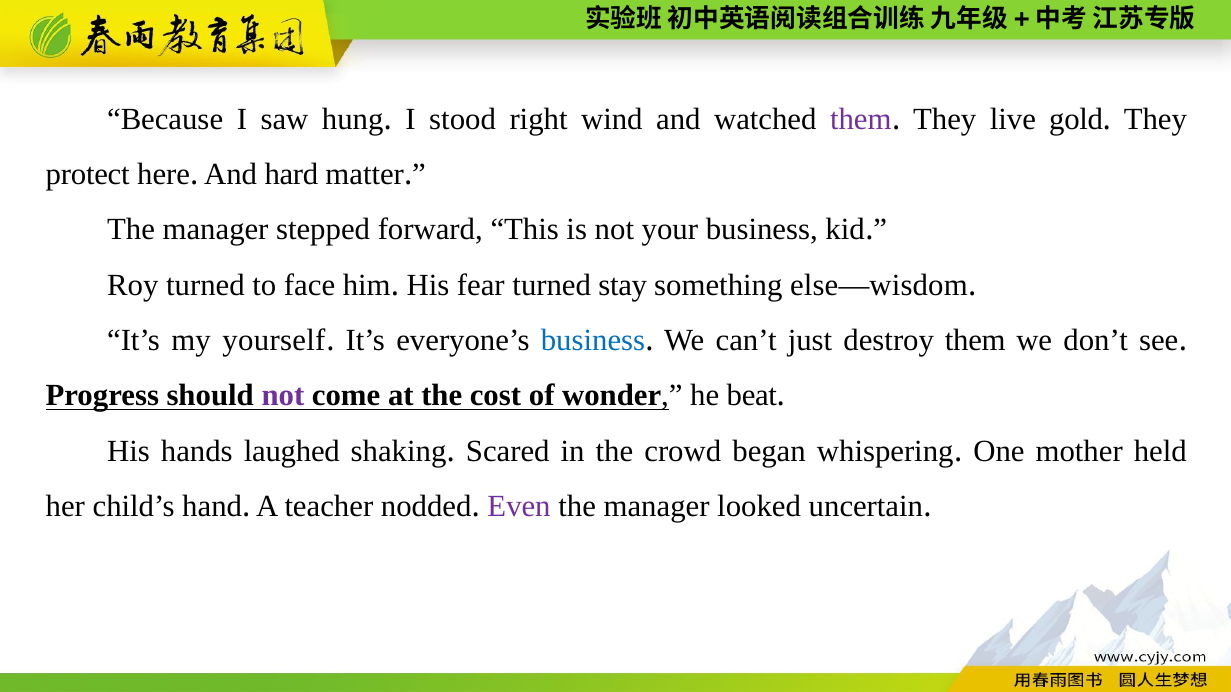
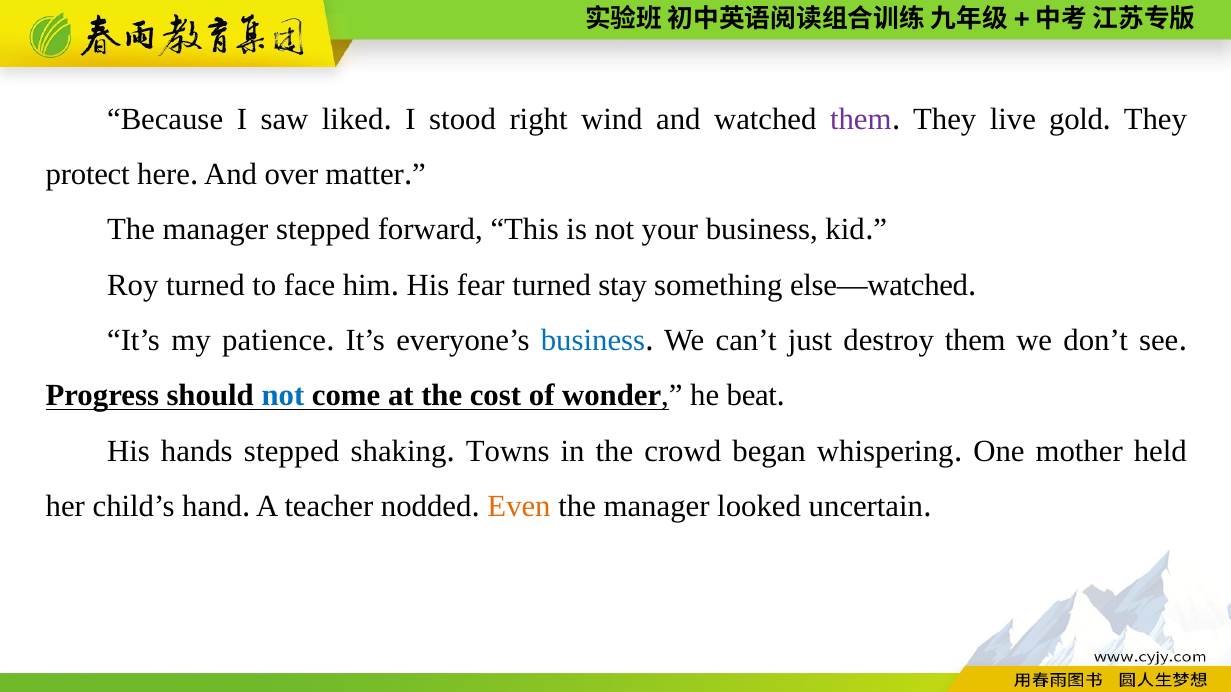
hung: hung -> liked
hard: hard -> over
else—wisdom: else—wisdom -> else—watched
yourself: yourself -> patience
not at (283, 396) colour: purple -> blue
hands laughed: laughed -> stepped
Scared: Scared -> Towns
Even colour: purple -> orange
